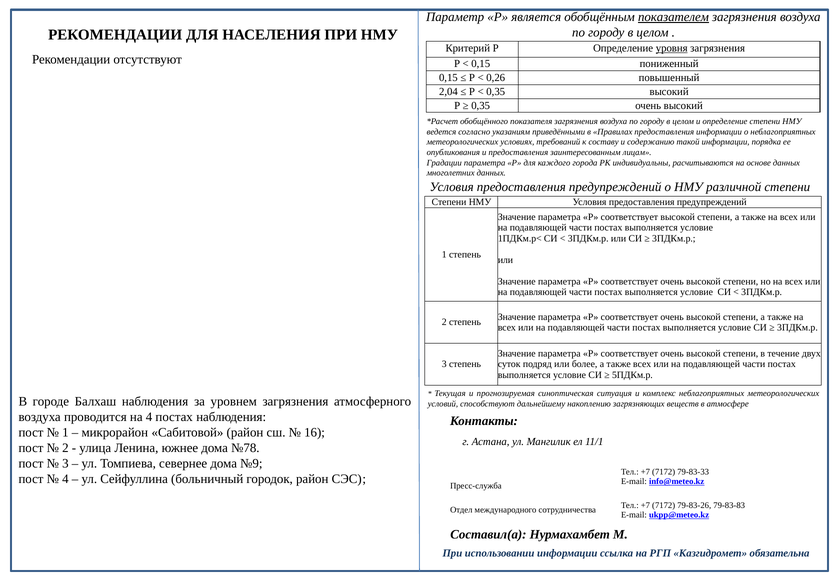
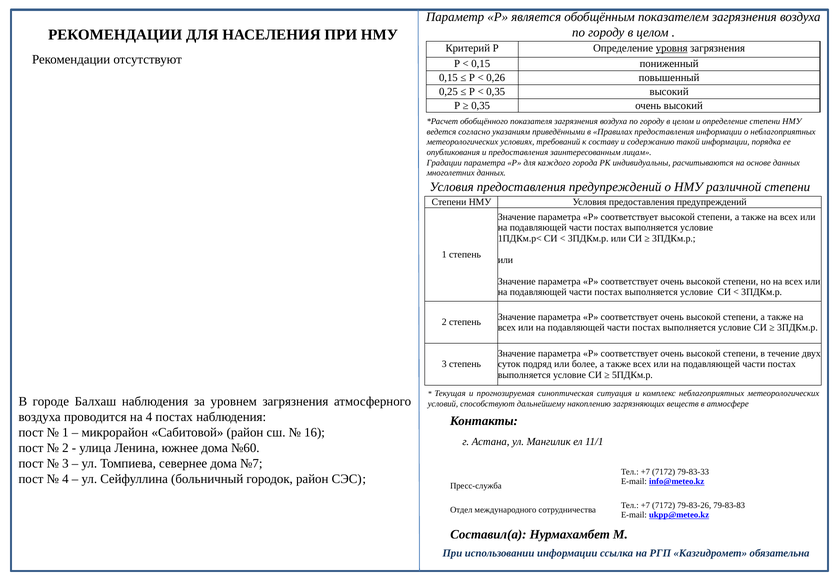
показателем underline: present -> none
2,04: 2,04 -> 0,25
№78: №78 -> №60
№9: №9 -> №7
